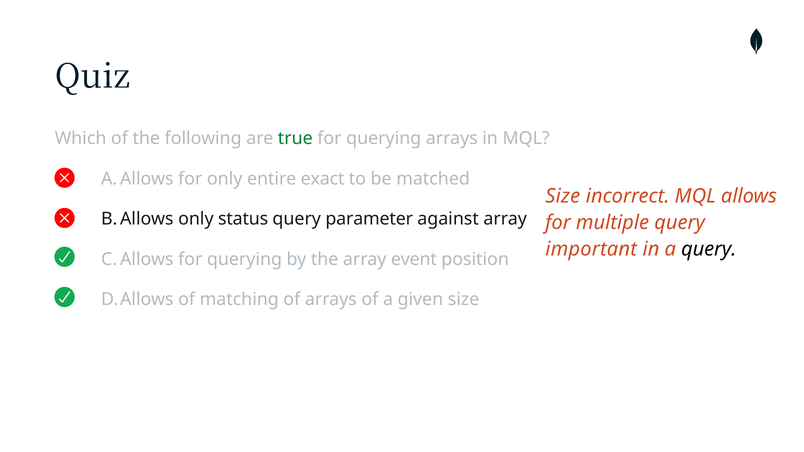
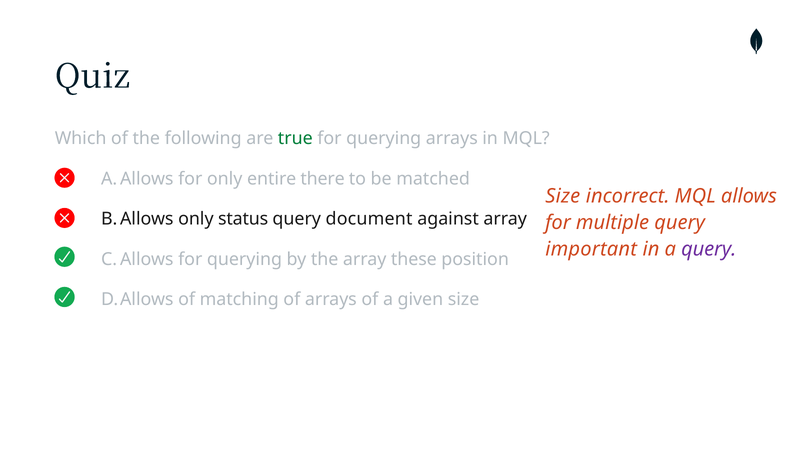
exact: exact -> there
parameter: parameter -> document
query at (709, 249) colour: black -> purple
event: event -> these
